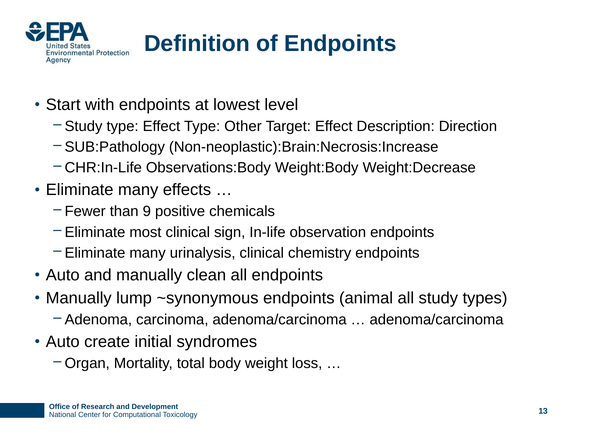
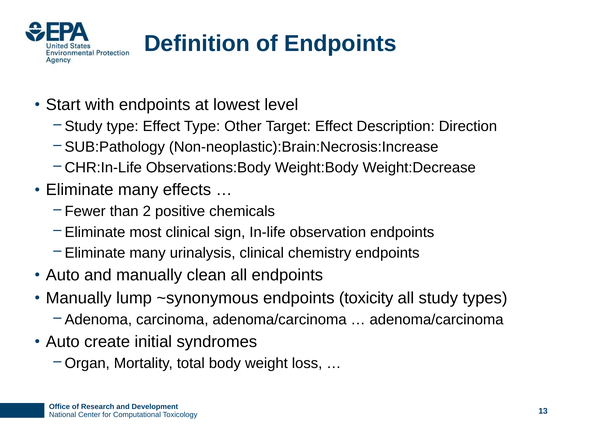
9: 9 -> 2
animal: animal -> toxicity
